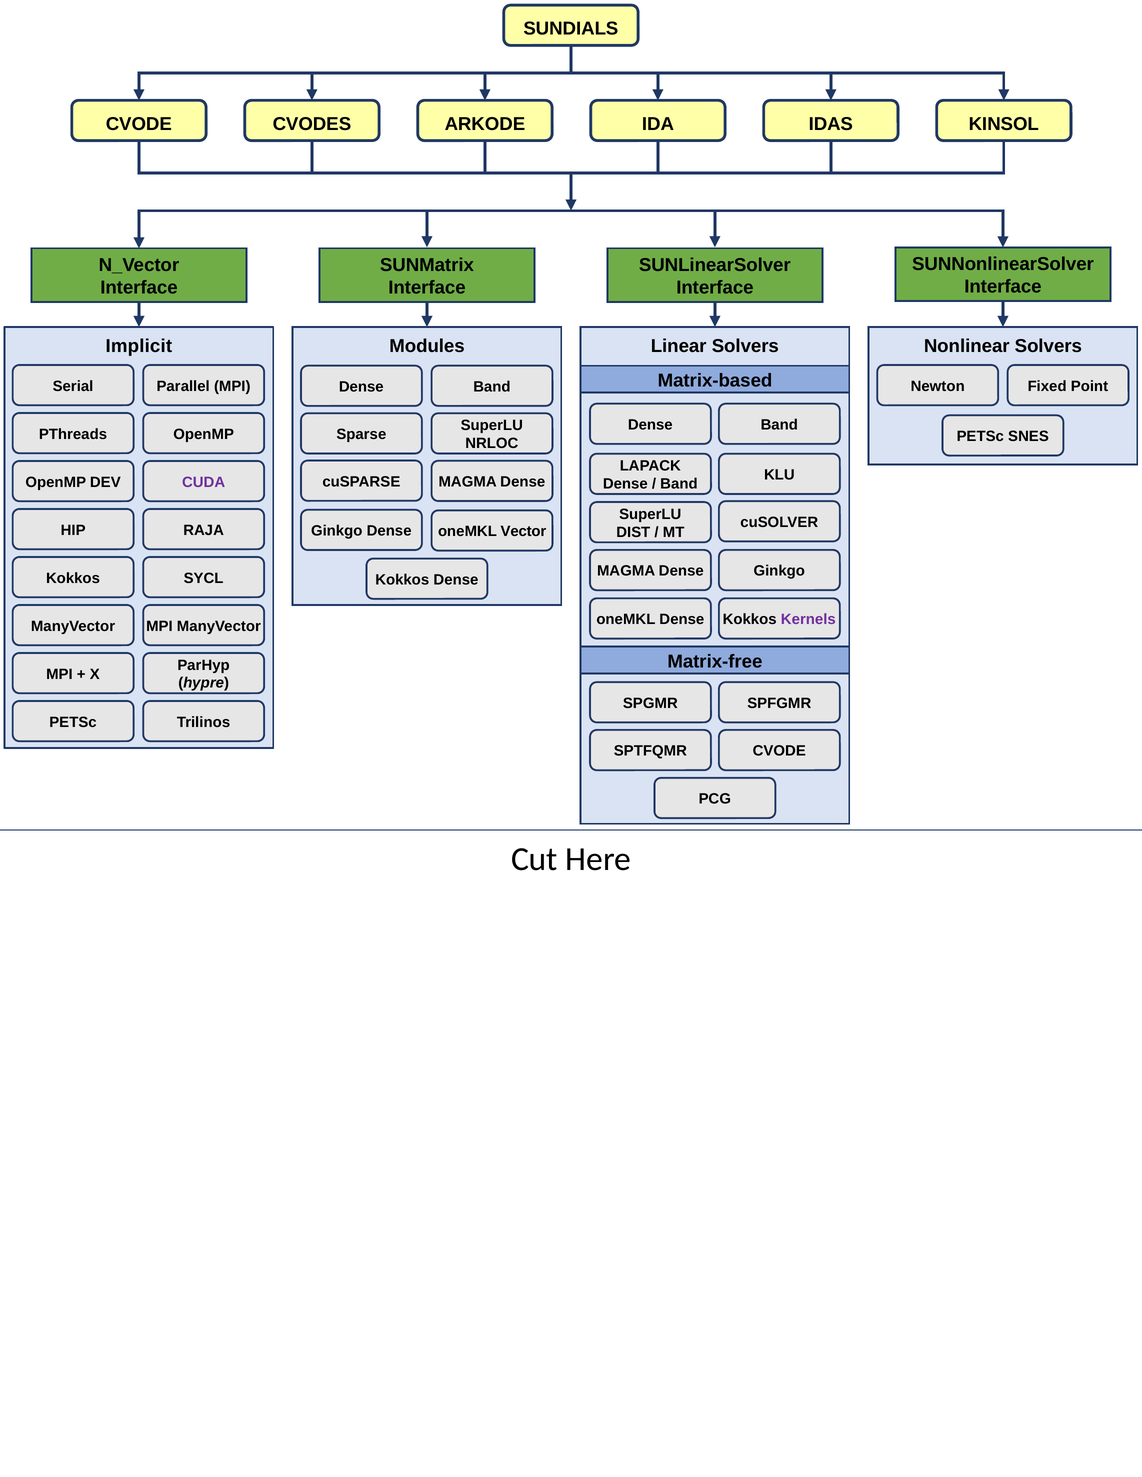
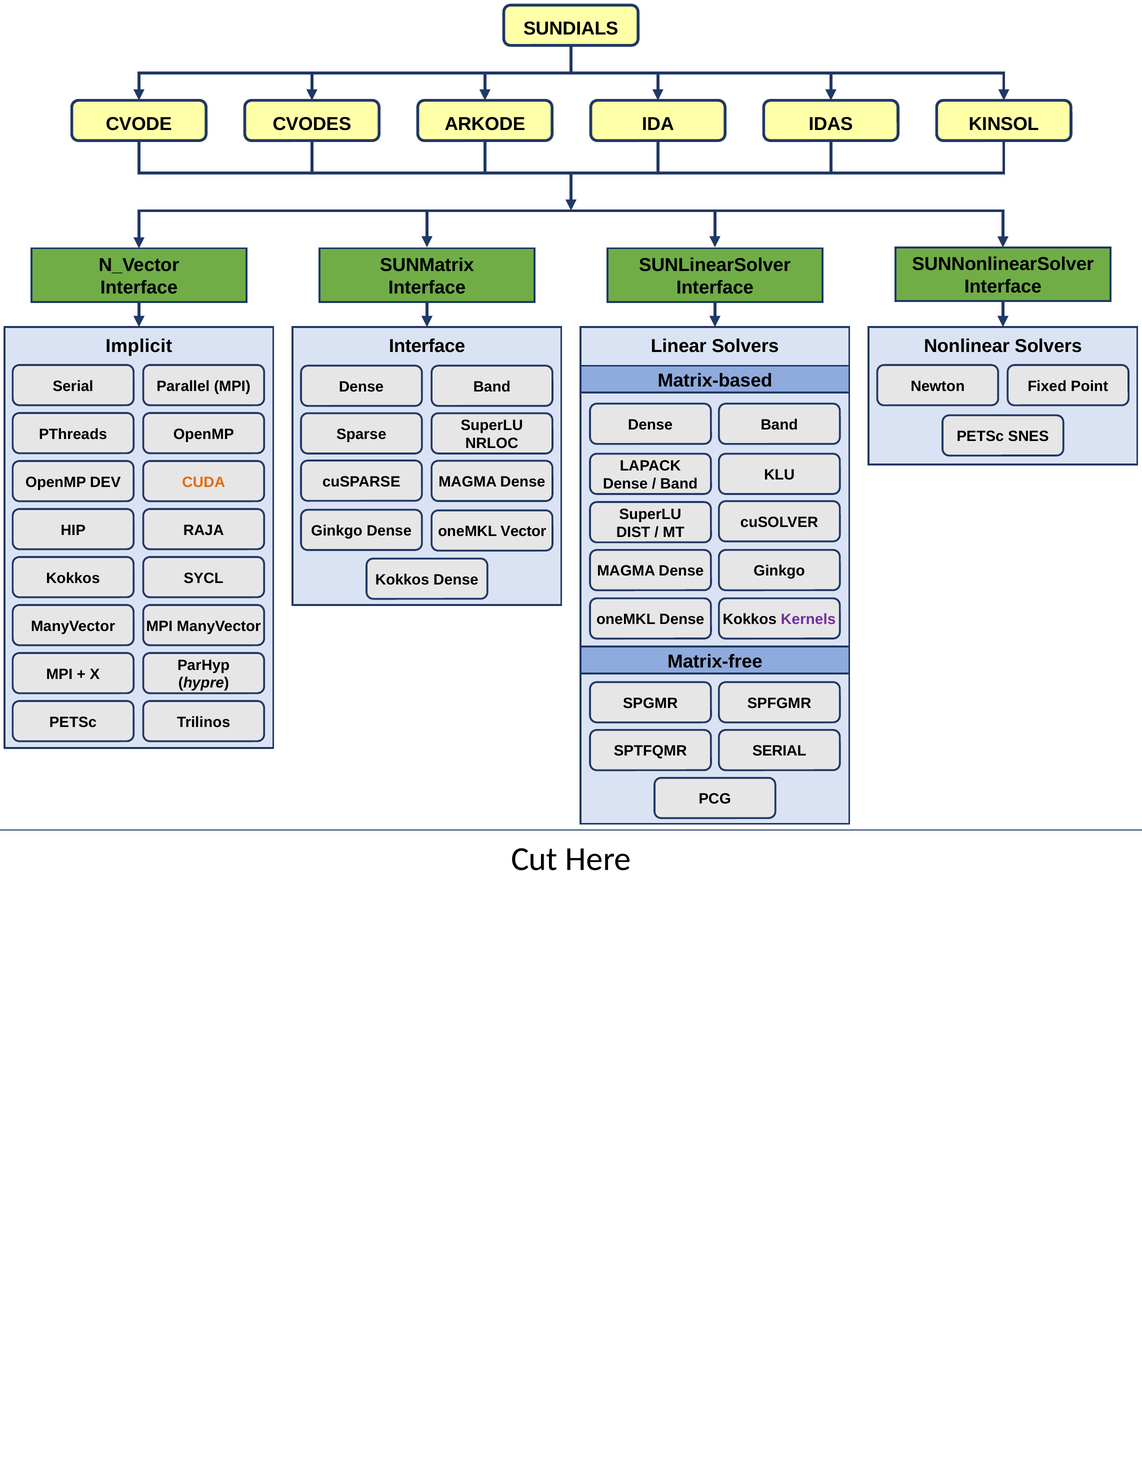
Modules at (427, 346): Modules -> Interface
CUDA colour: purple -> orange
SPTFQMR CVODE: CVODE -> SERIAL
